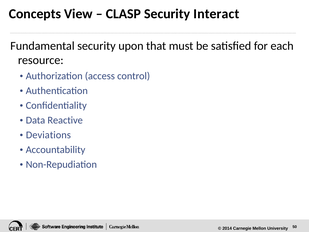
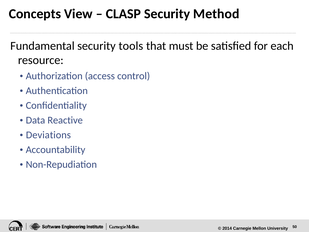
Interact: Interact -> Method
upon: upon -> tools
